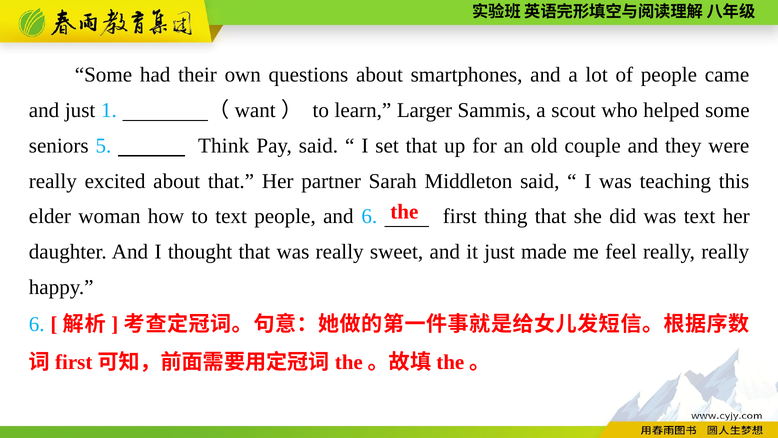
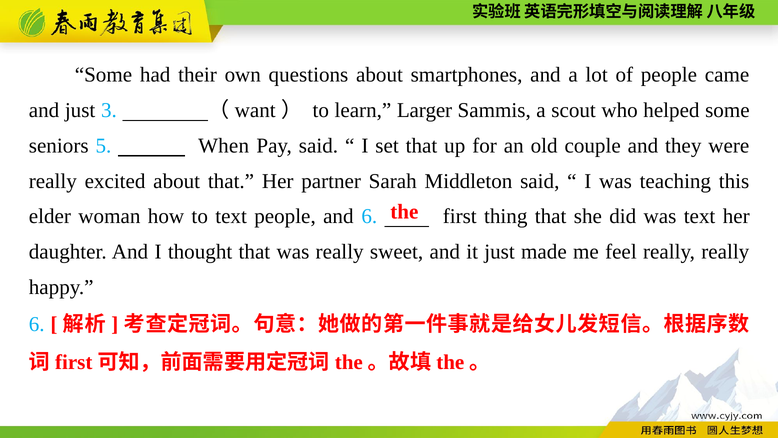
1: 1 -> 3
Think: Think -> When
